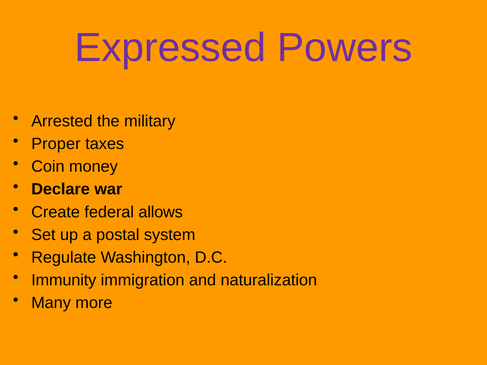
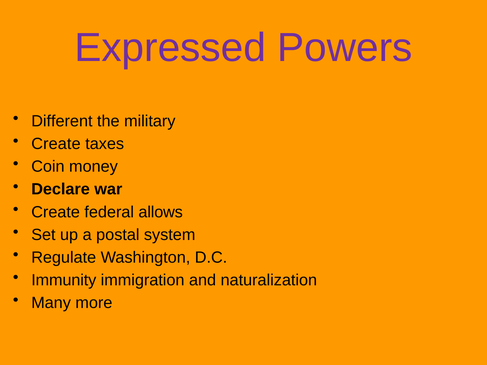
Arrested: Arrested -> Different
Proper at (56, 144): Proper -> Create
